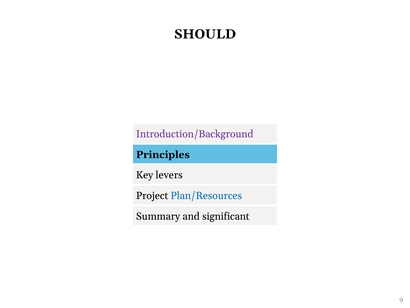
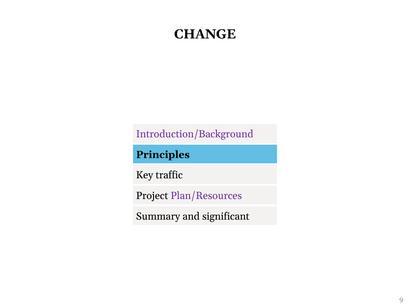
SHOULD: SHOULD -> CHANGE
levers: levers -> traffic
Plan/Resources colour: blue -> purple
